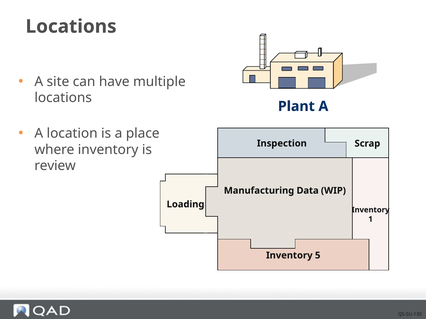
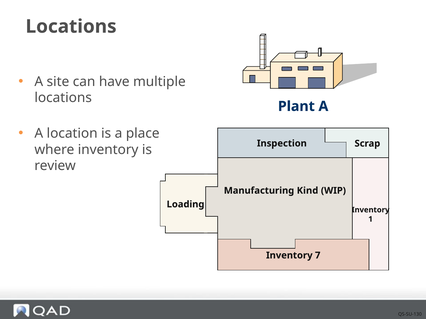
Data: Data -> Kind
5: 5 -> 7
